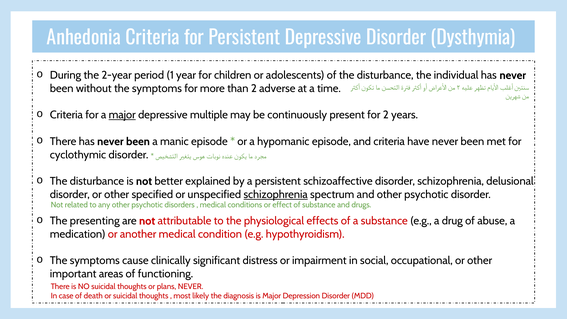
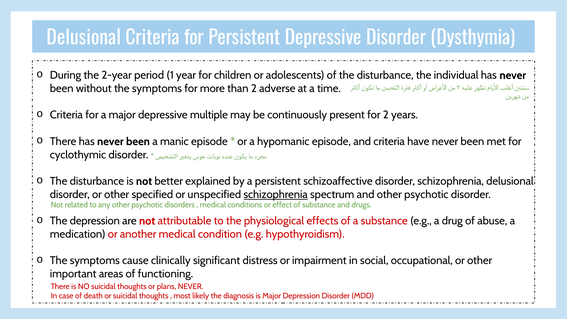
Anhedonia at (84, 38): Anhedonia -> Delusional
major at (122, 115) underline: present -> none
The presenting: presenting -> depression
